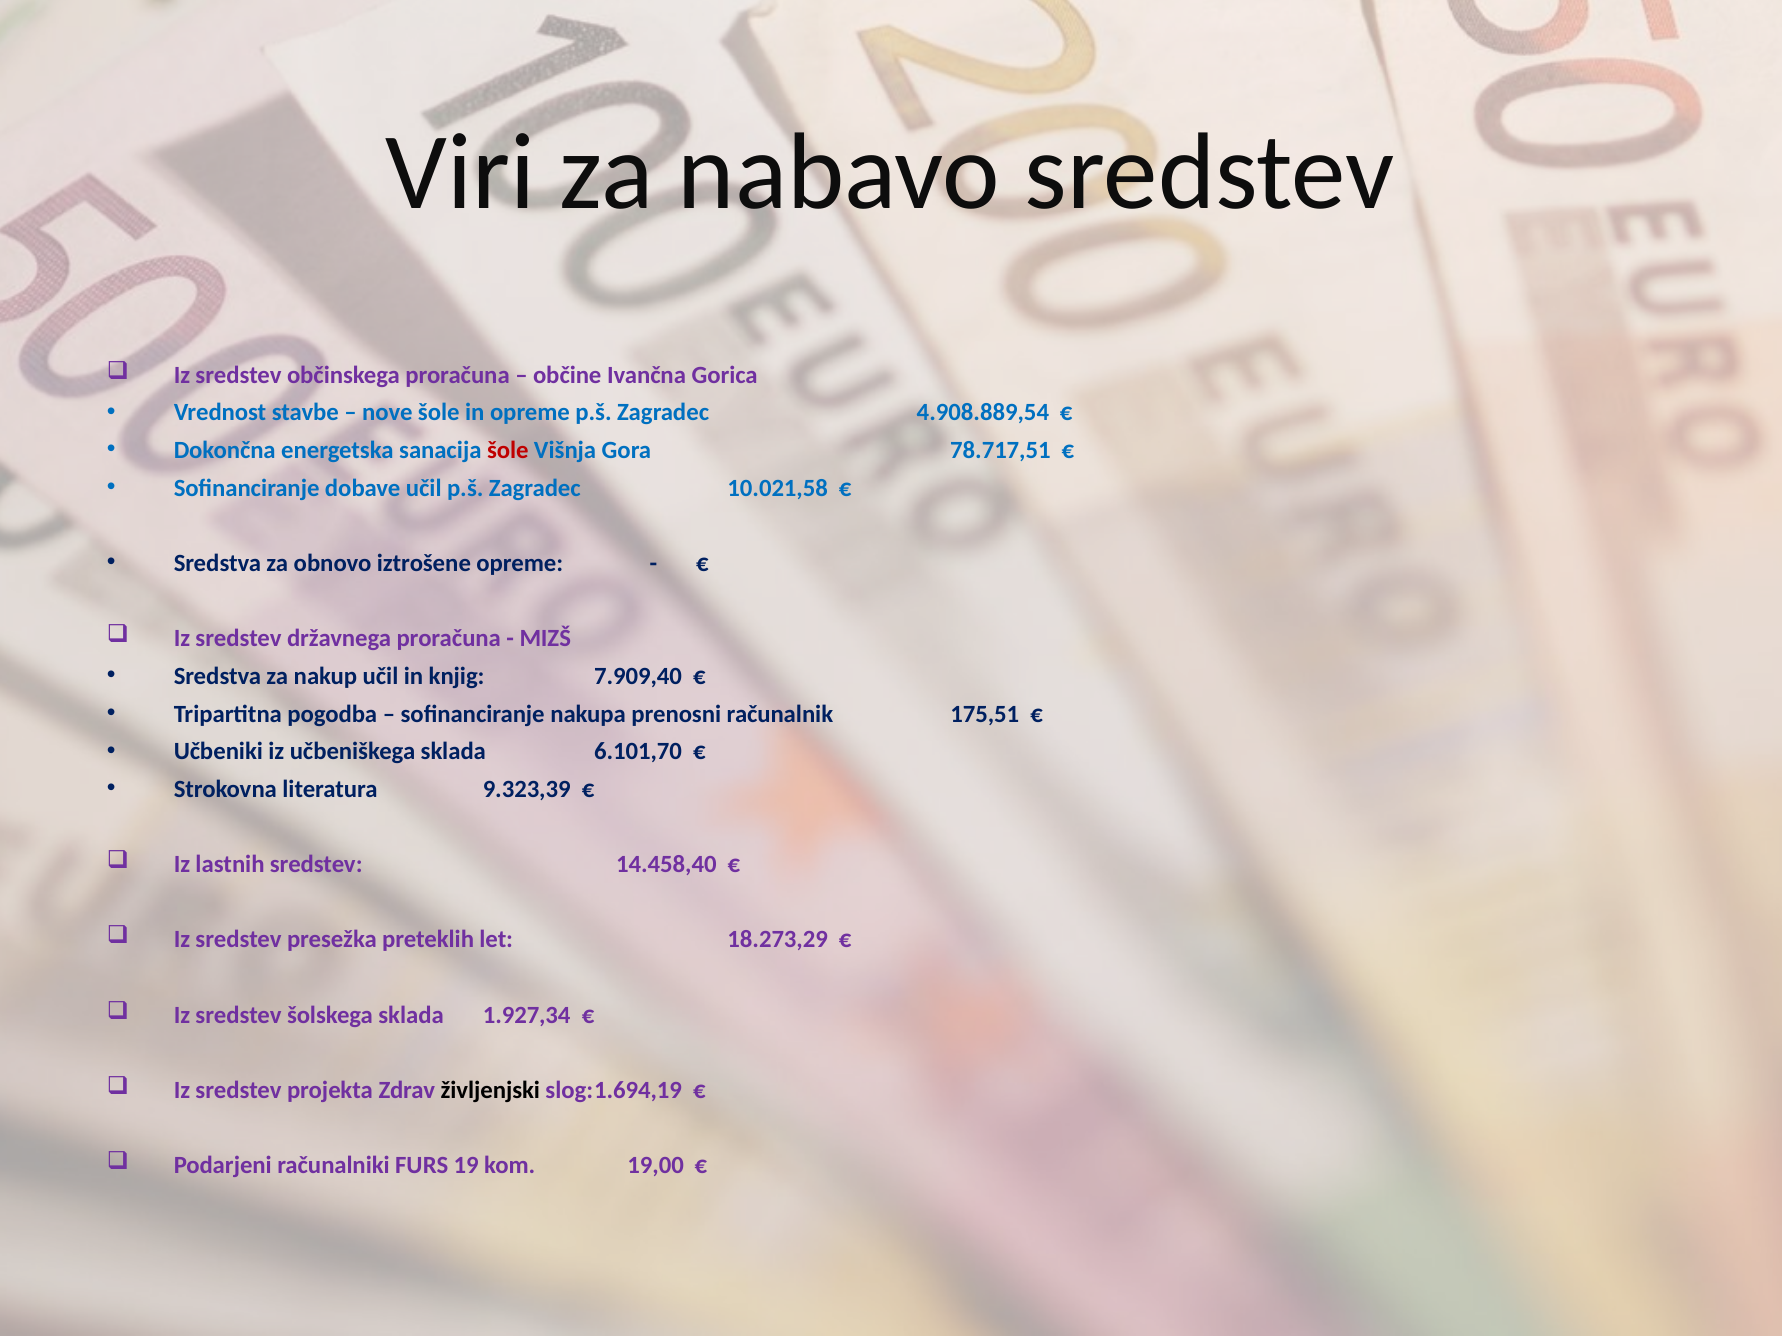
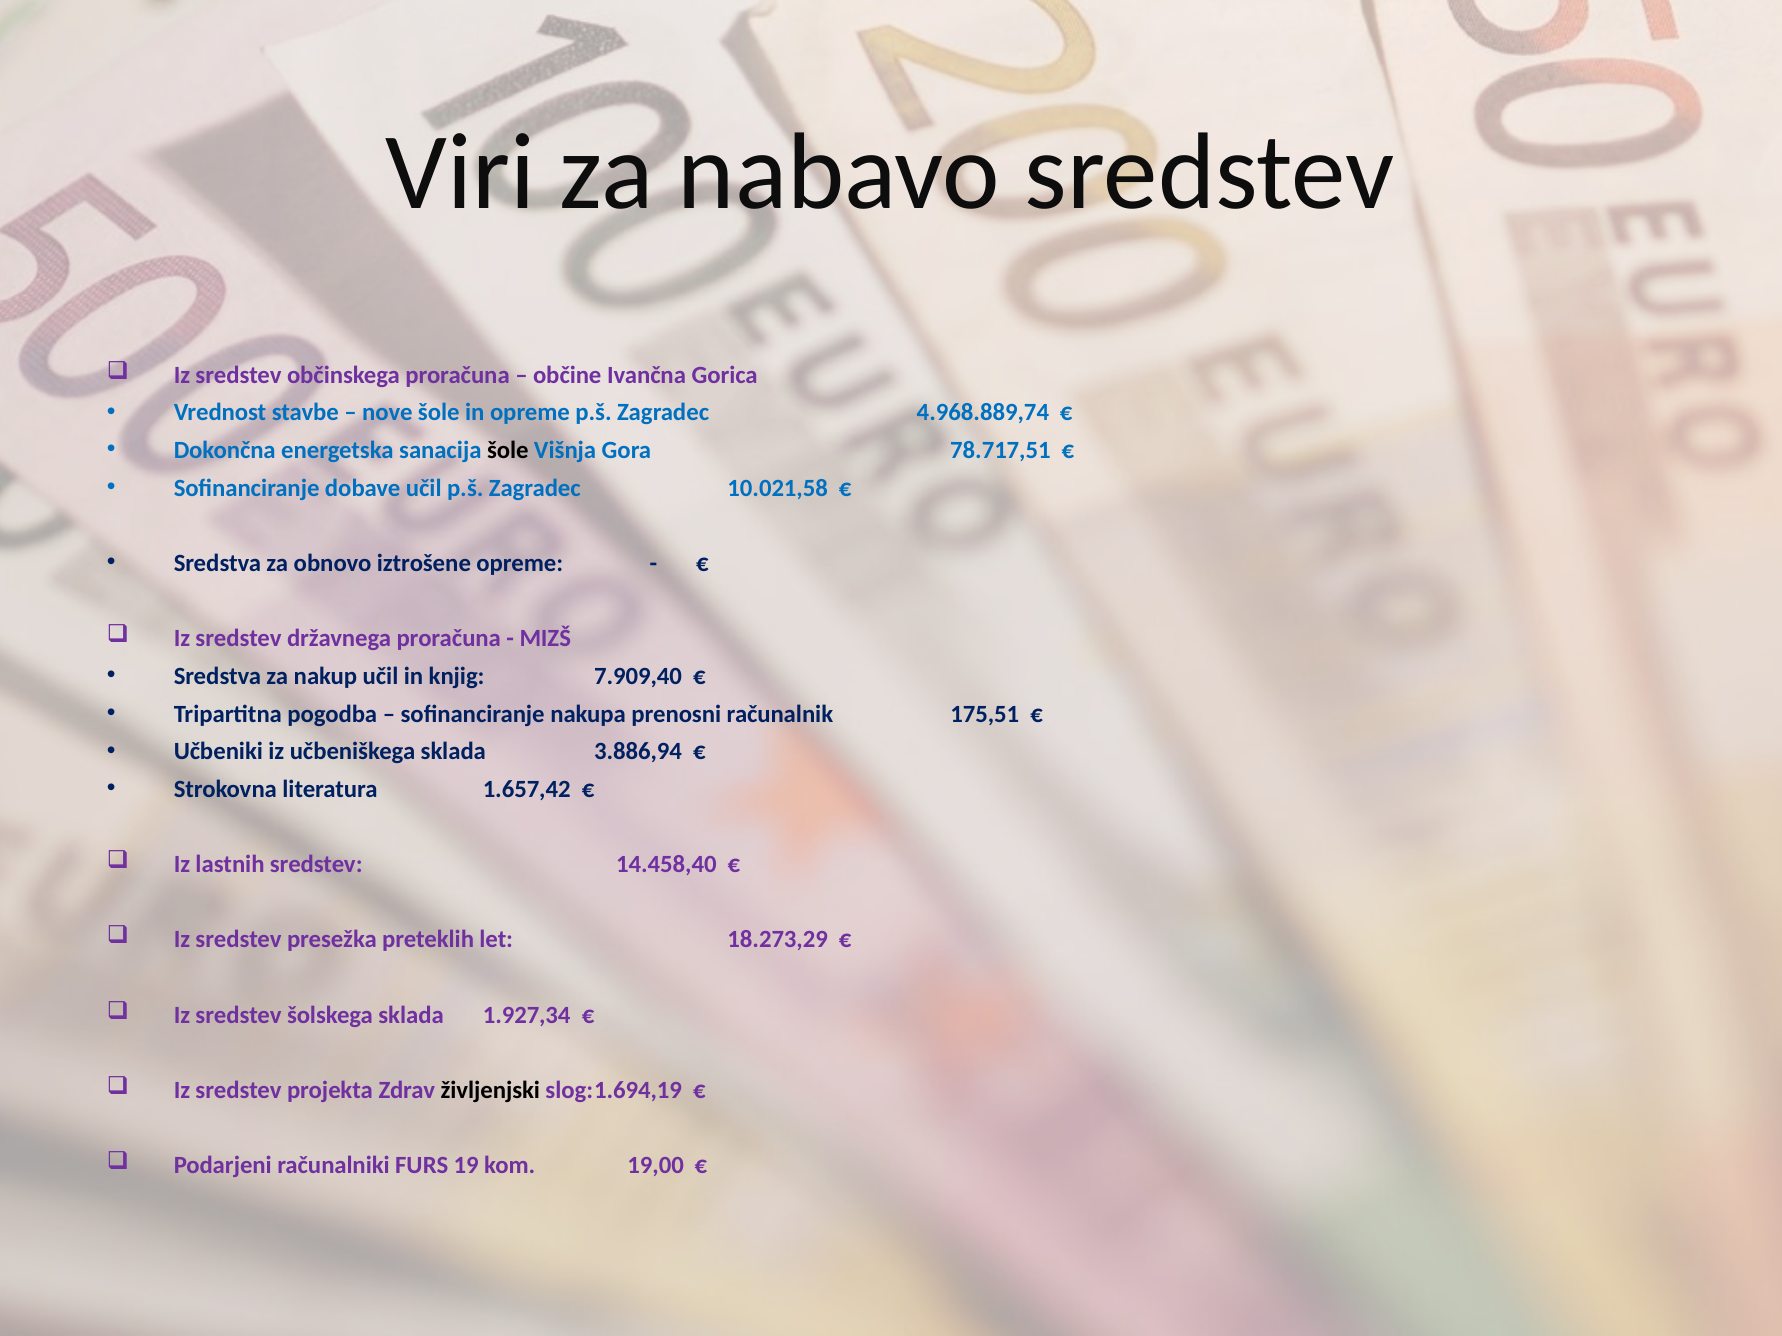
4.908.889,54: 4.908.889,54 -> 4.968.889,74
šole at (508, 450) colour: red -> black
6.101,70: 6.101,70 -> 3.886,94
9.323,39: 9.323,39 -> 1.657,42
